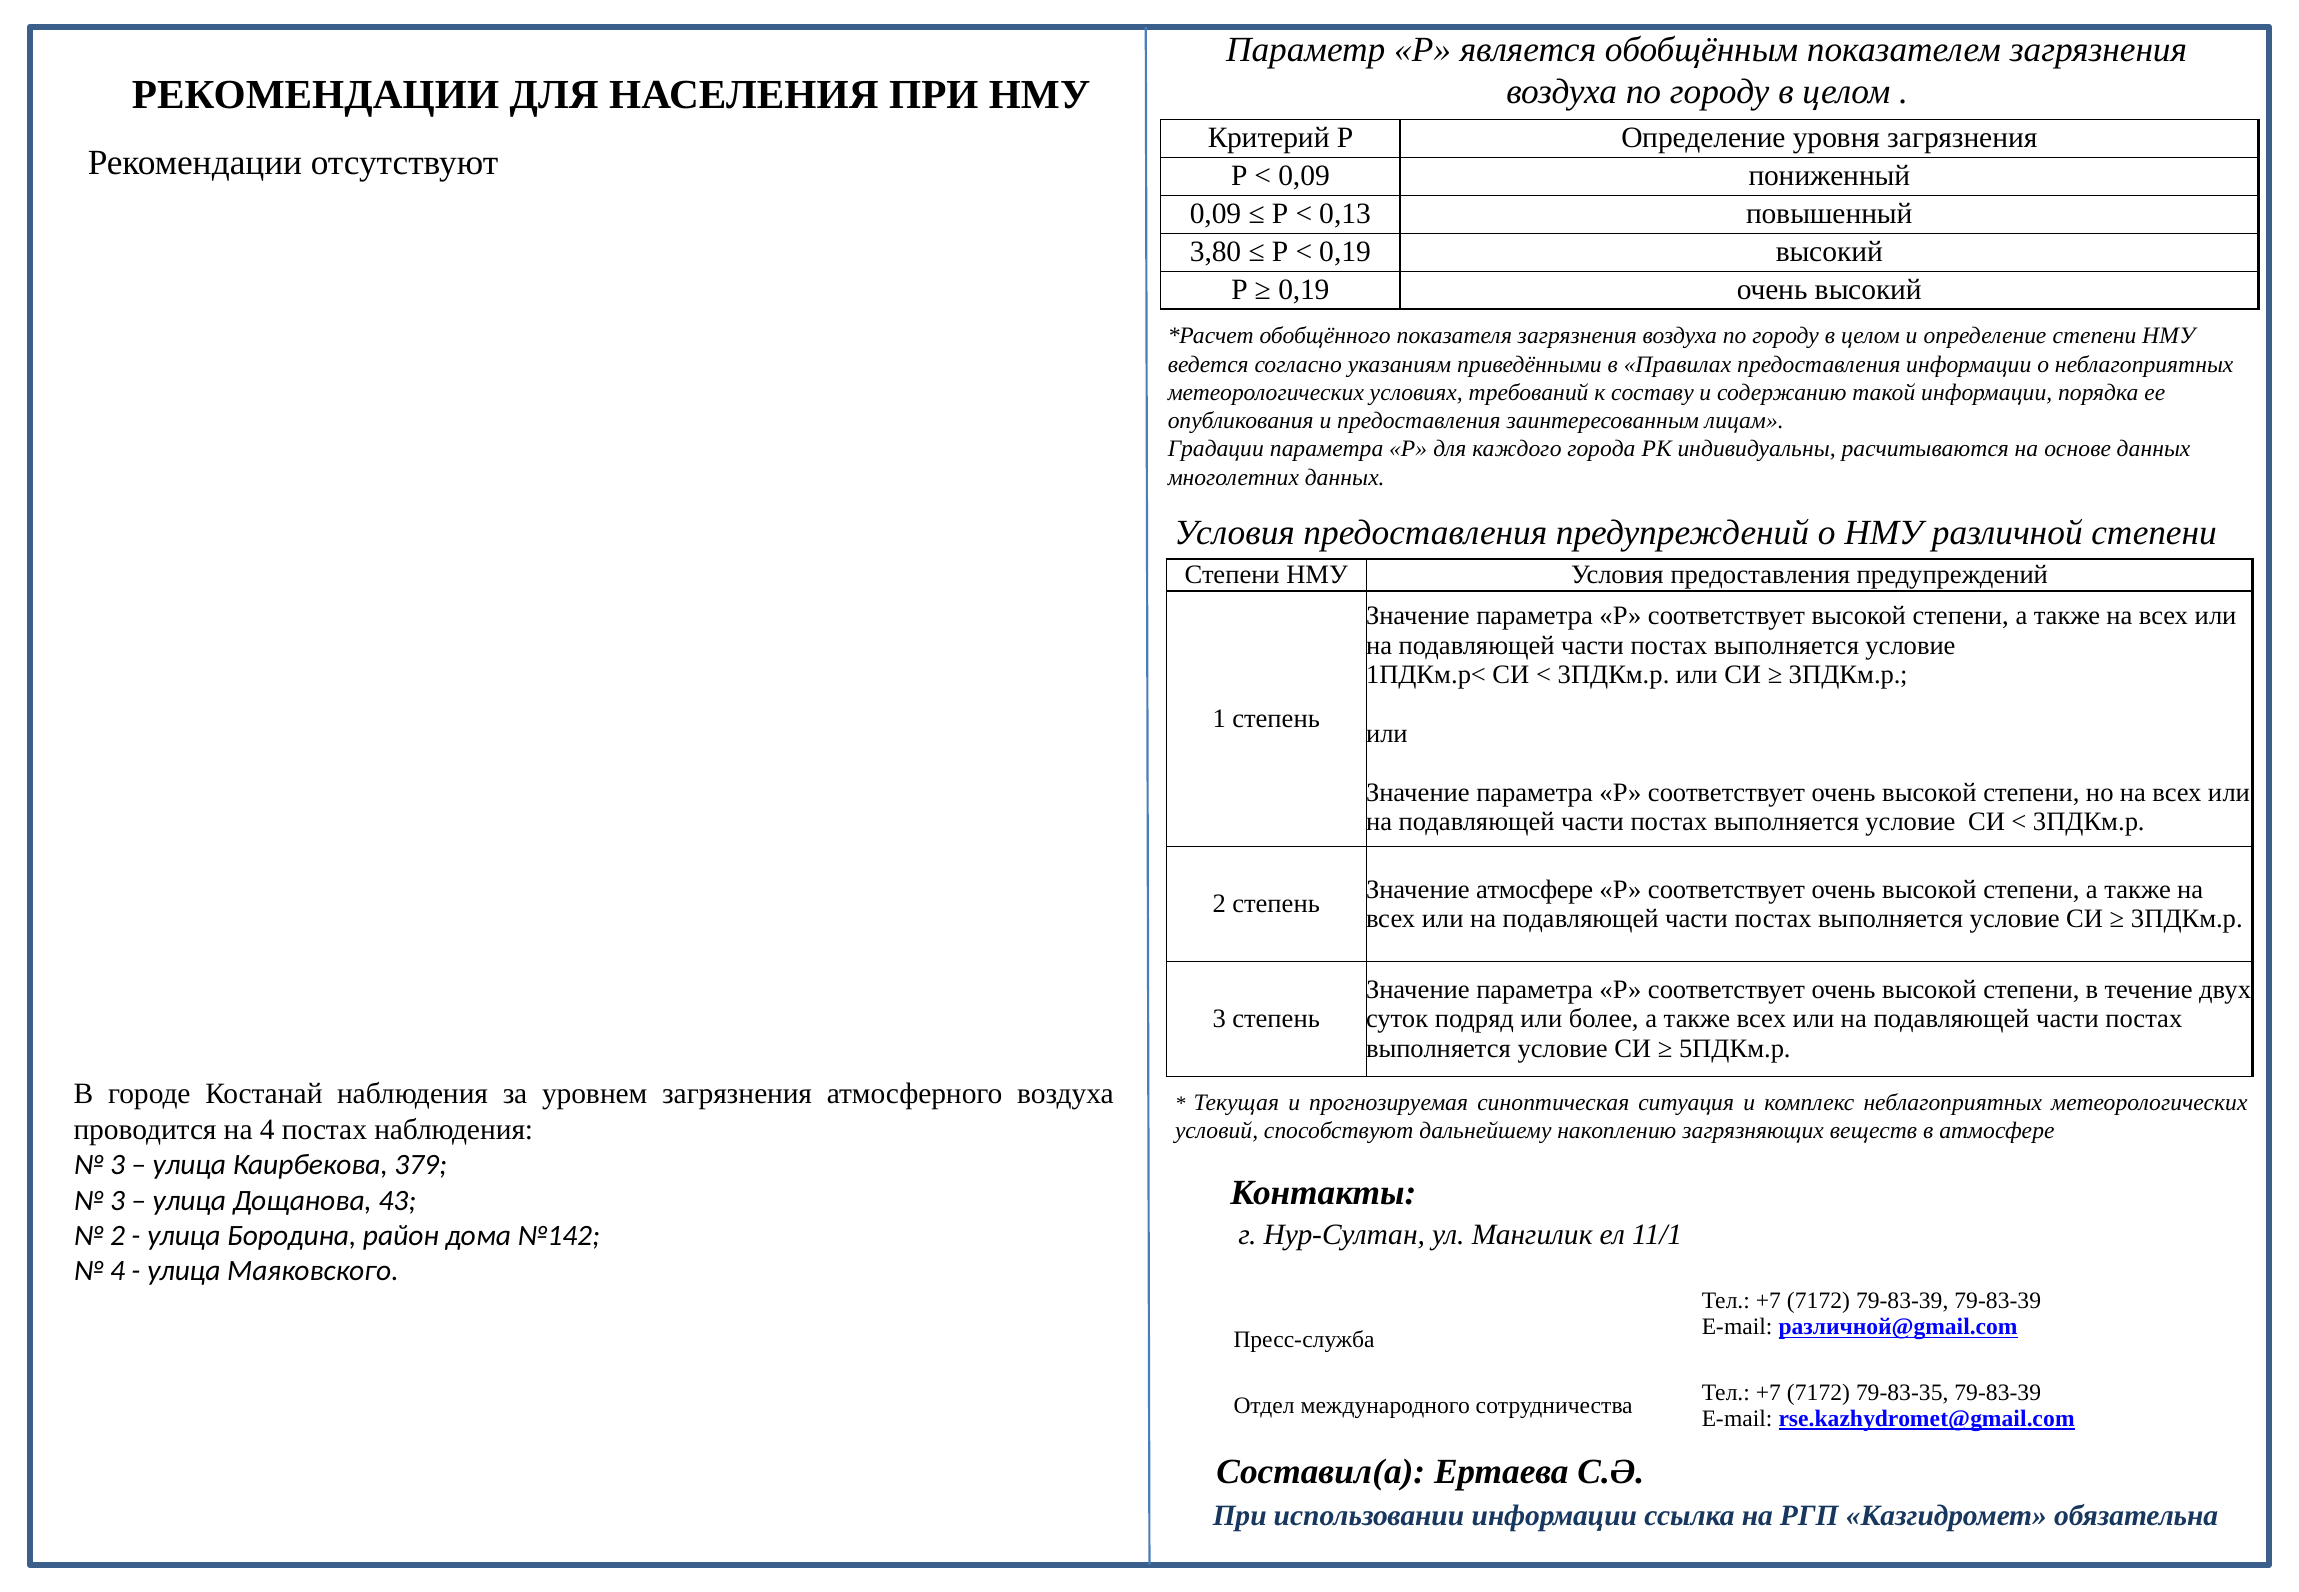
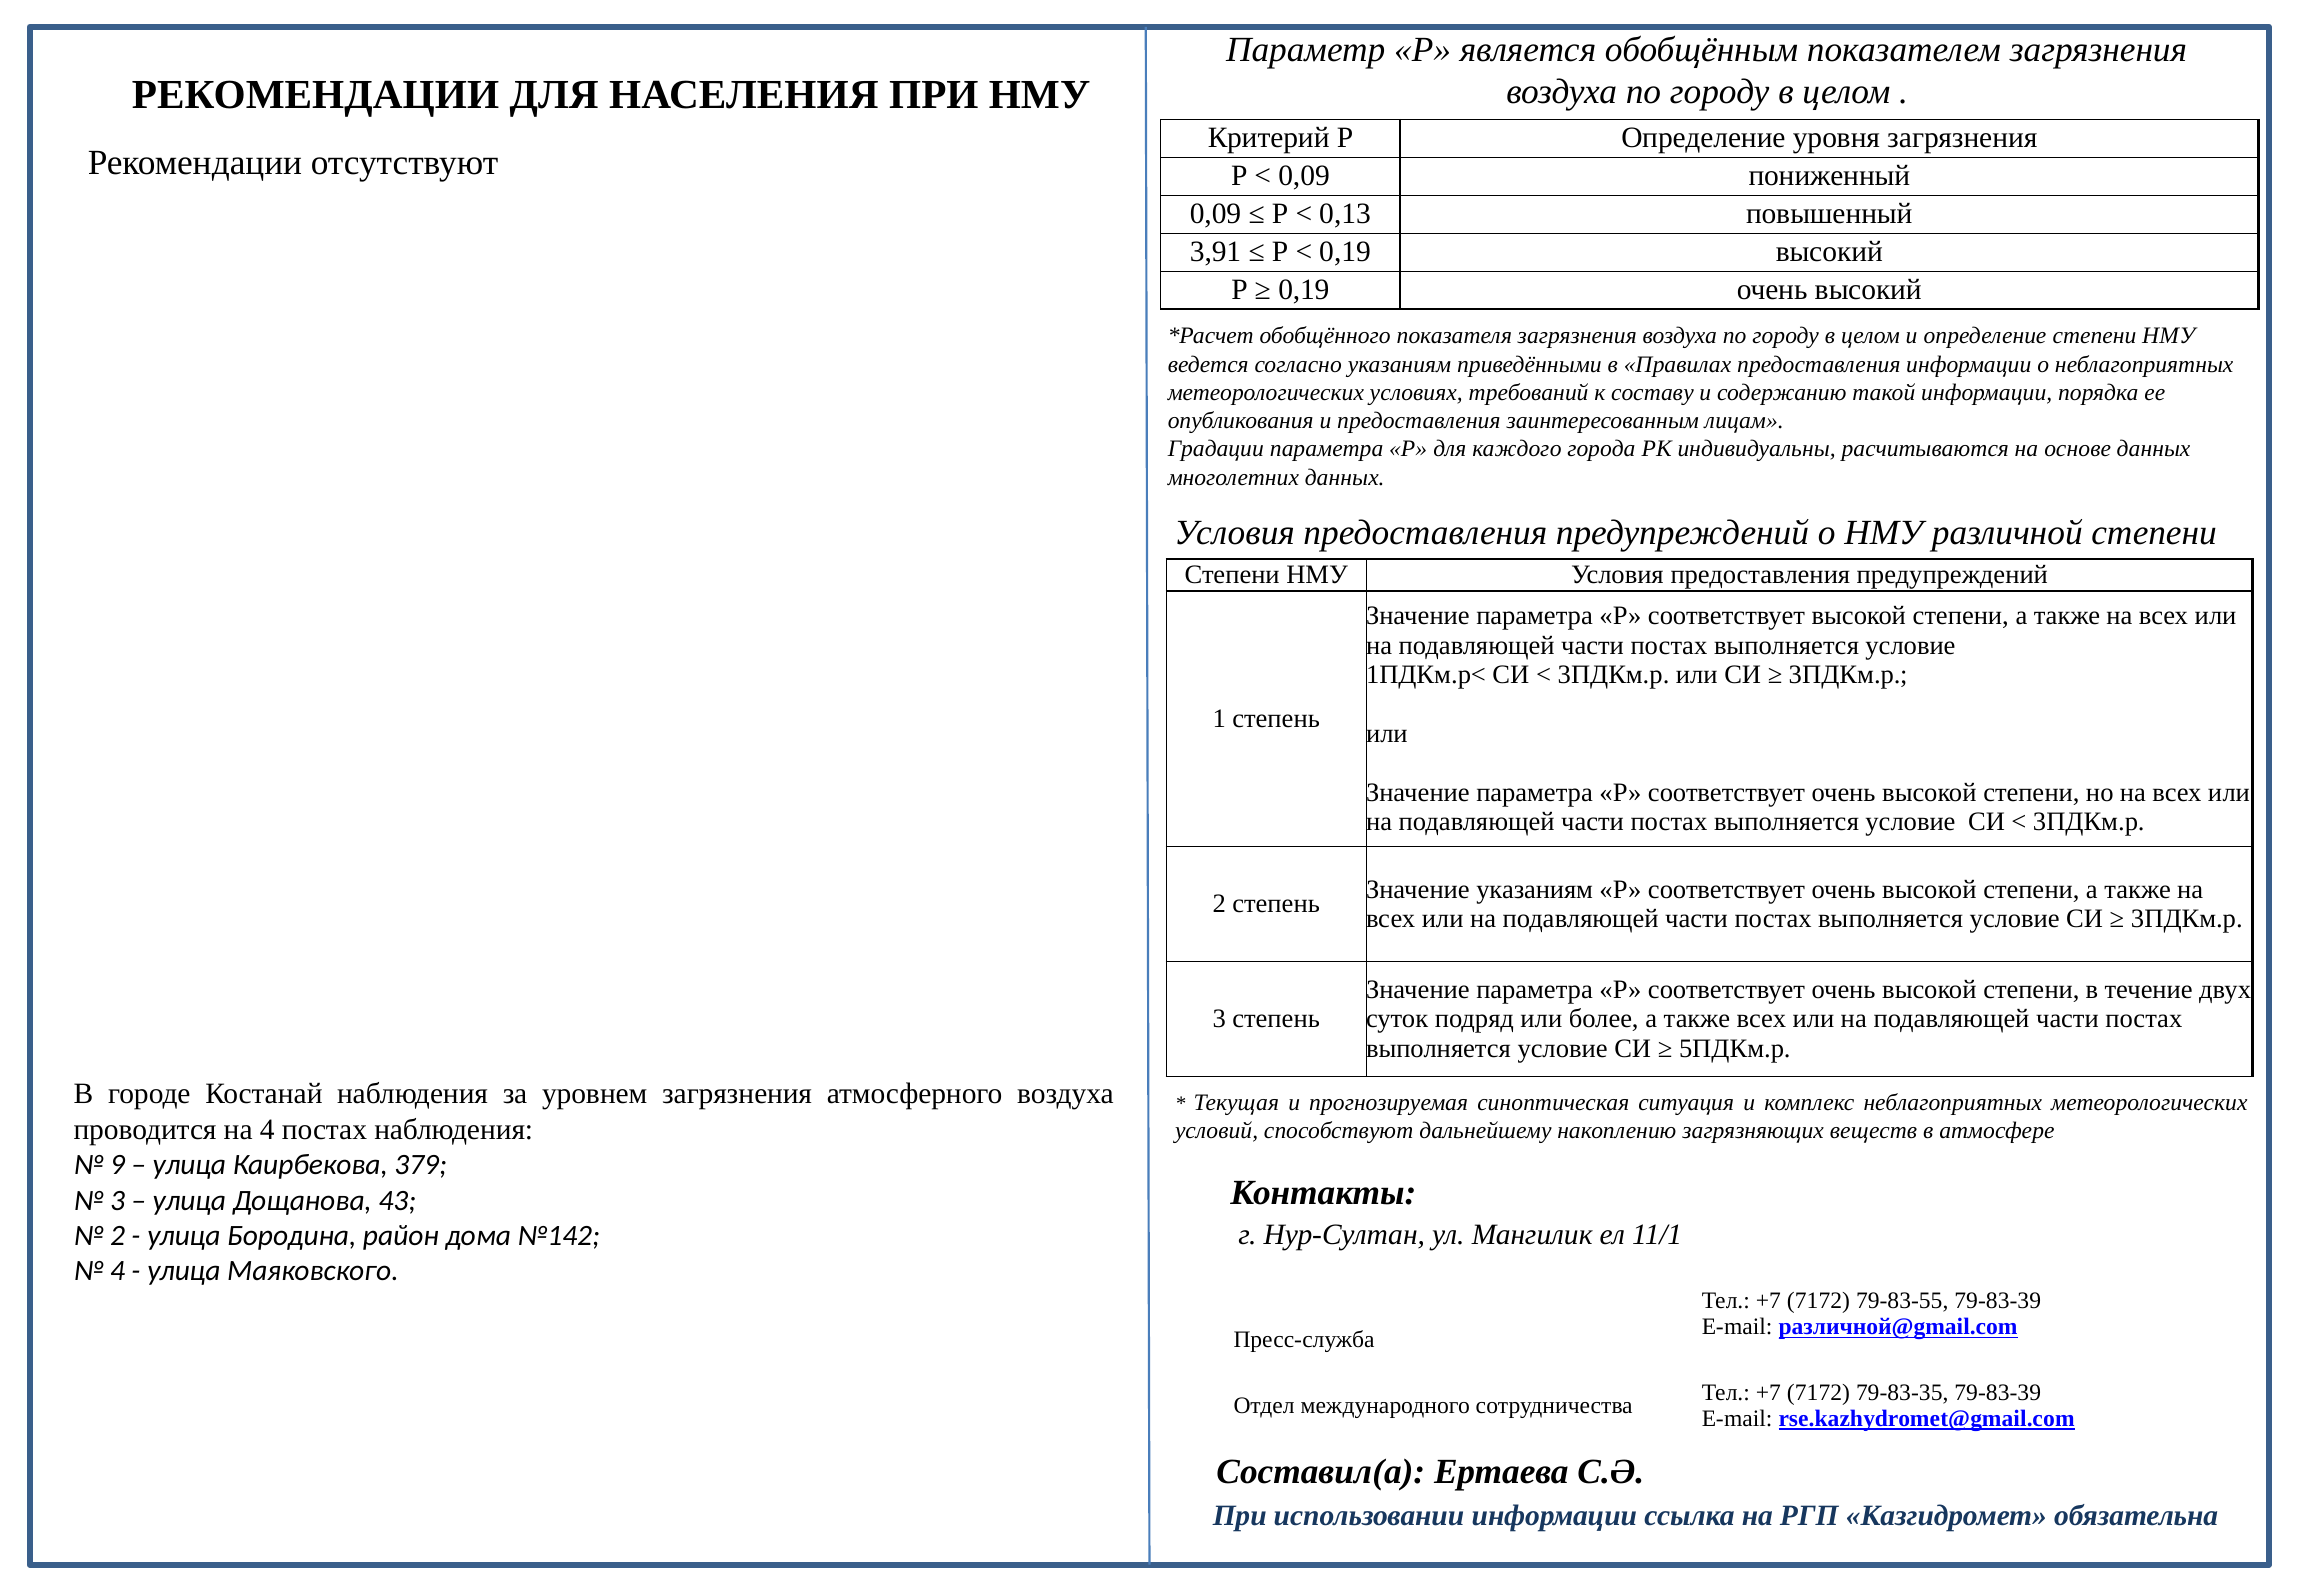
3,80: 3,80 -> 3,91
Значение атмосфере: атмосфере -> указаниям
3 at (118, 1165): 3 -> 9
7172 79-83-39: 79-83-39 -> 79-83-55
